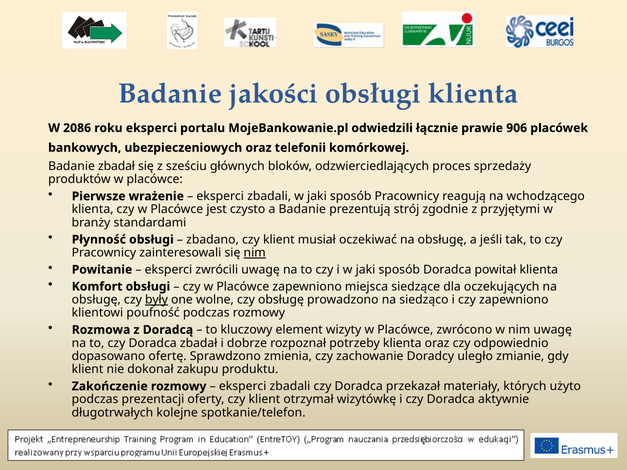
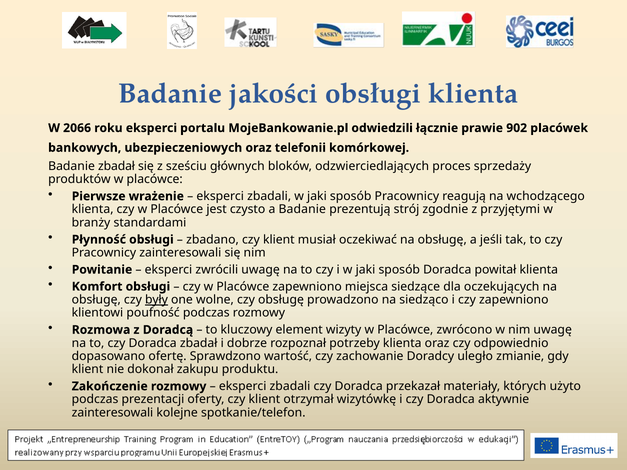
2086: 2086 -> 2066
906: 906 -> 902
nim at (255, 253) underline: present -> none
zmienia: zmienia -> wartość
długotrwałych at (112, 413): długotrwałych -> zainteresowali
